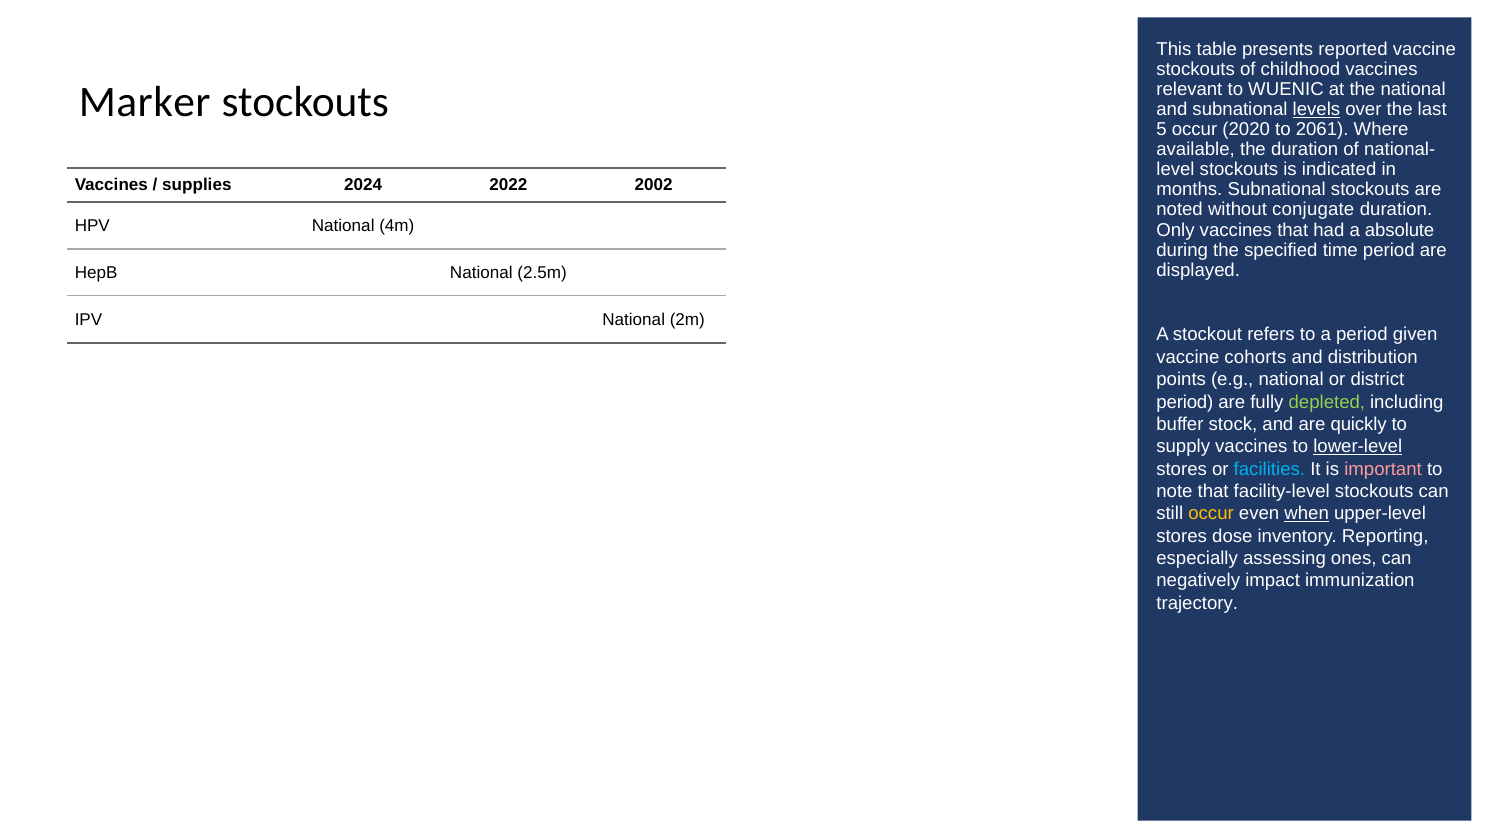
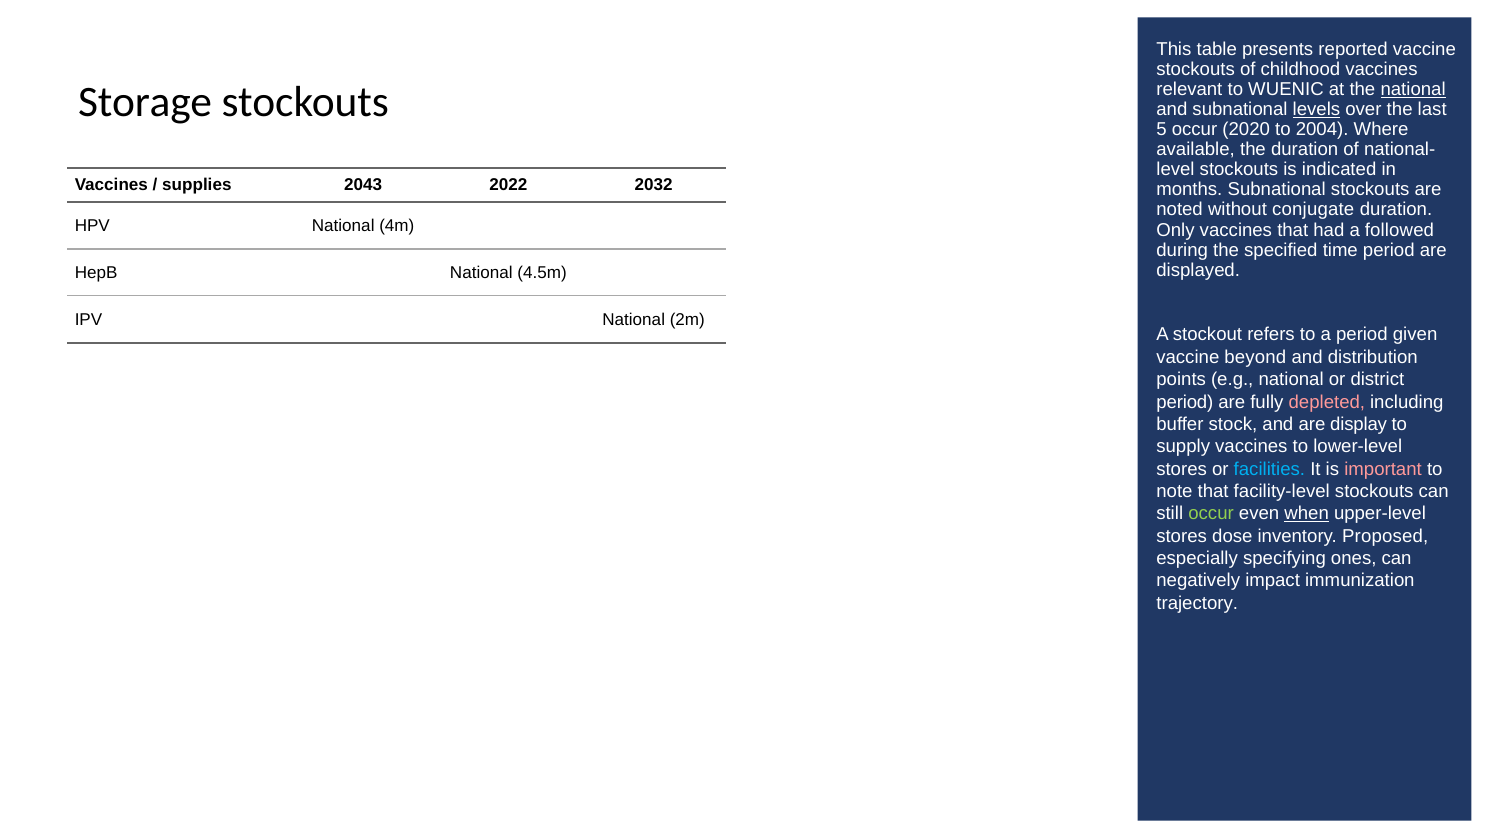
national at (1413, 89) underline: none -> present
Marker: Marker -> Storage
2061: 2061 -> 2004
2024: 2024 -> 2043
2002: 2002 -> 2032
absolute: absolute -> followed
2.5m: 2.5m -> 4.5m
cohorts: cohorts -> beyond
depleted colour: light green -> pink
quickly: quickly -> display
lower-level underline: present -> none
occur at (1211, 514) colour: yellow -> light green
Reporting: Reporting -> Proposed
assessing: assessing -> specifying
